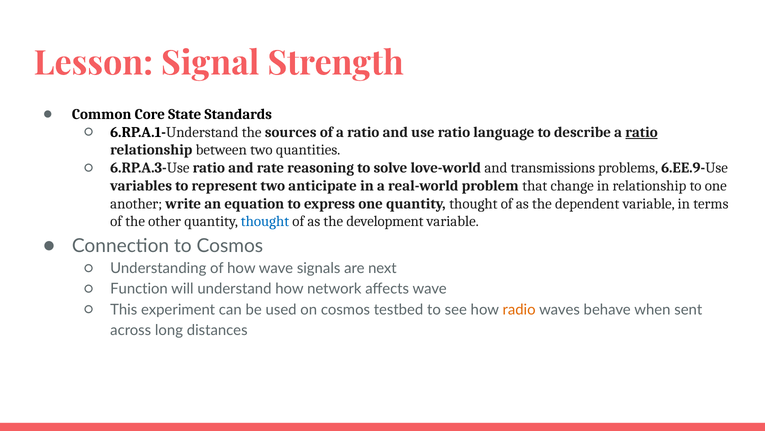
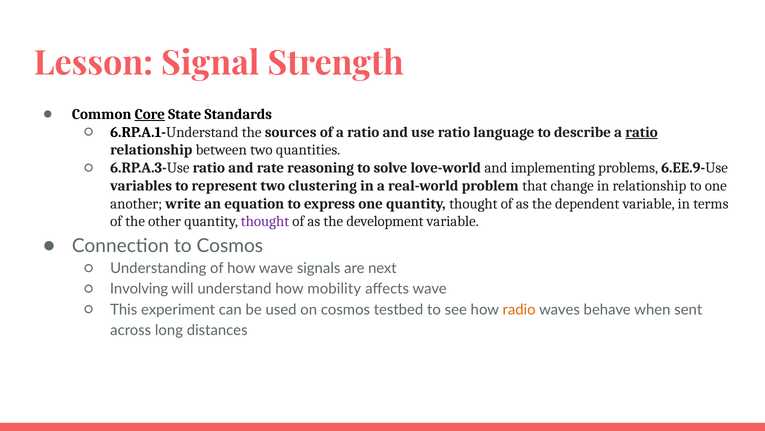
Core underline: none -> present
transmissions: transmissions -> implementing
anticipate: anticipate -> clustering
thought at (265, 221) colour: blue -> purple
Function: Function -> Involving
network: network -> mobility
